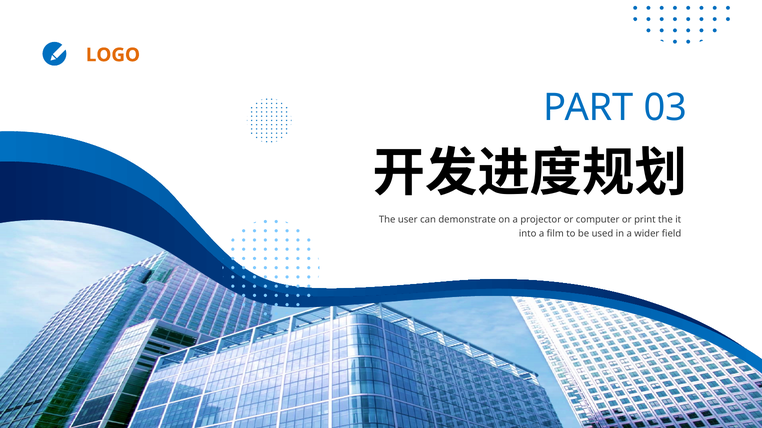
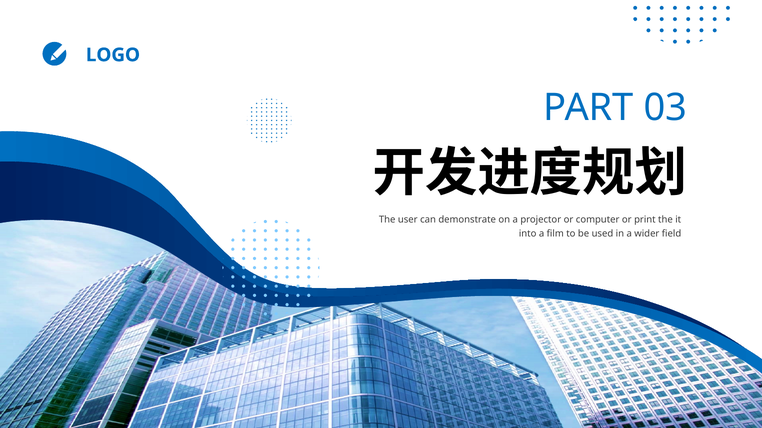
LOGO colour: orange -> blue
